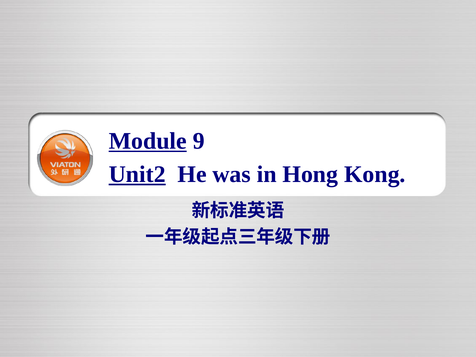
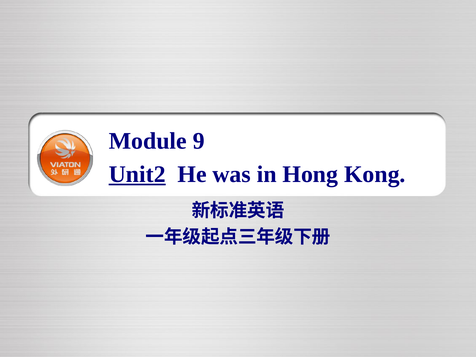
Module underline: present -> none
